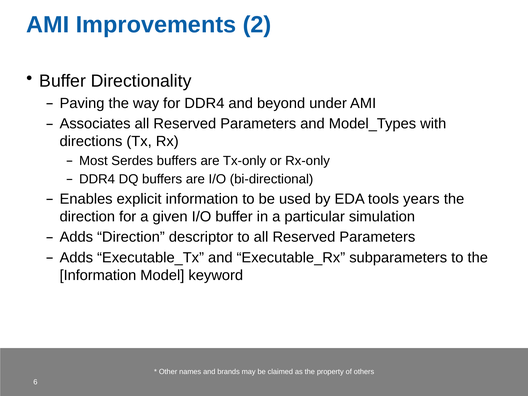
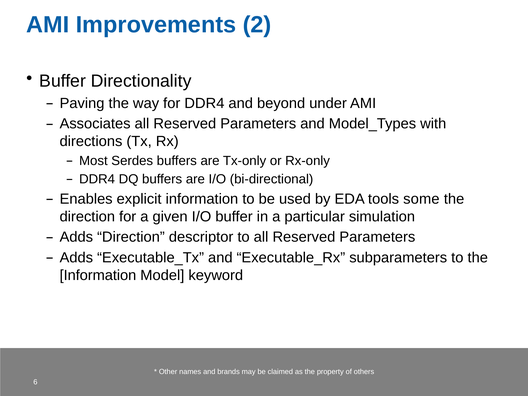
years: years -> some
